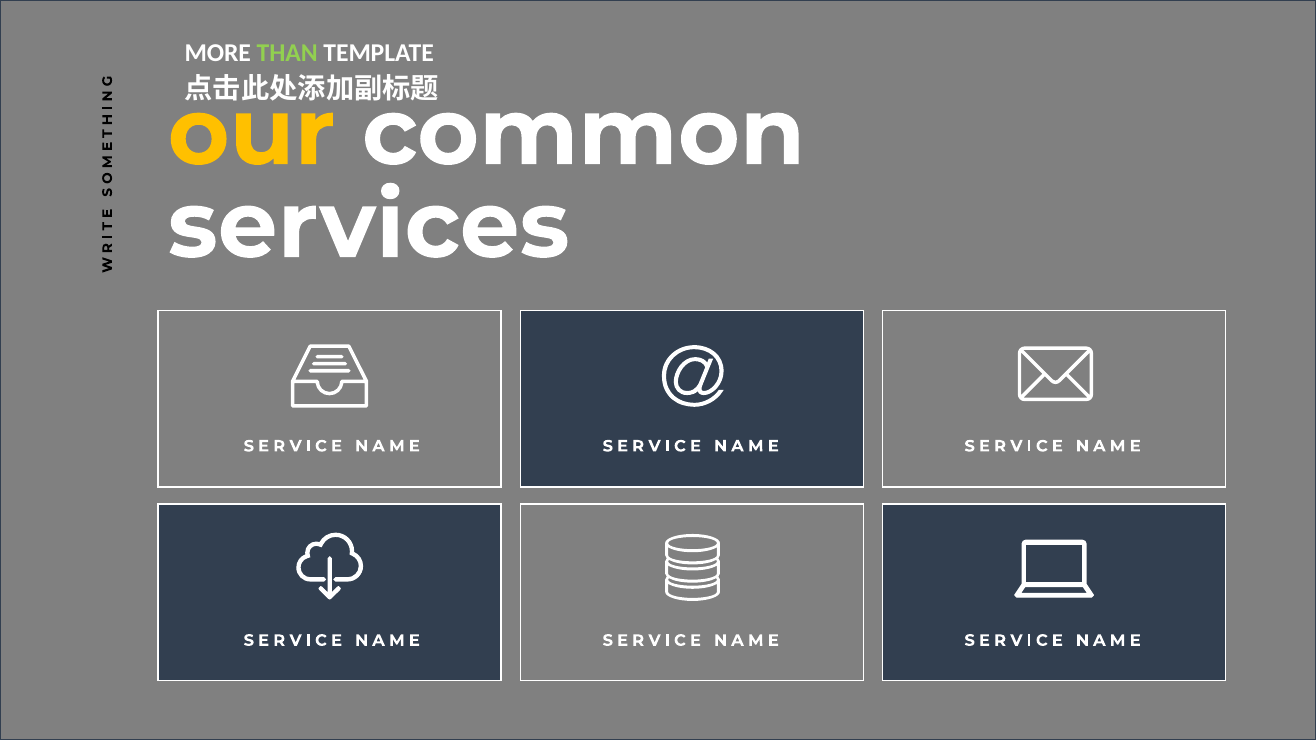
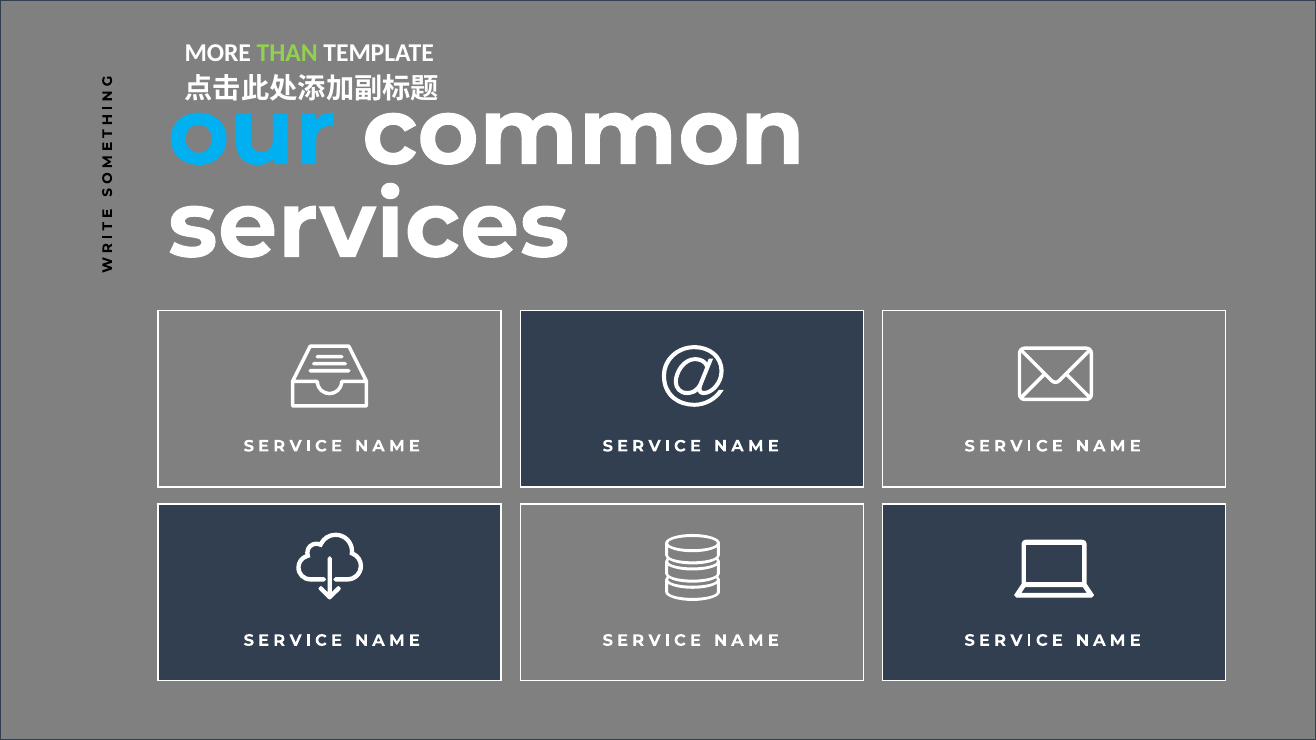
our colour: yellow -> light blue
